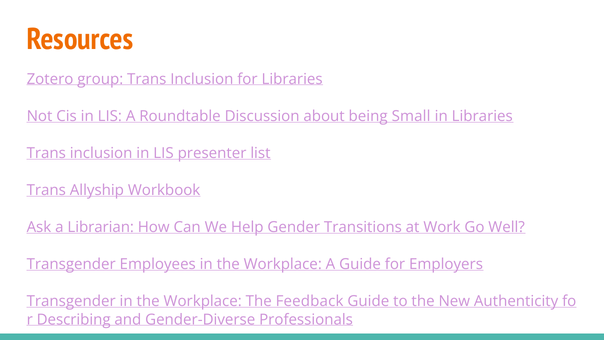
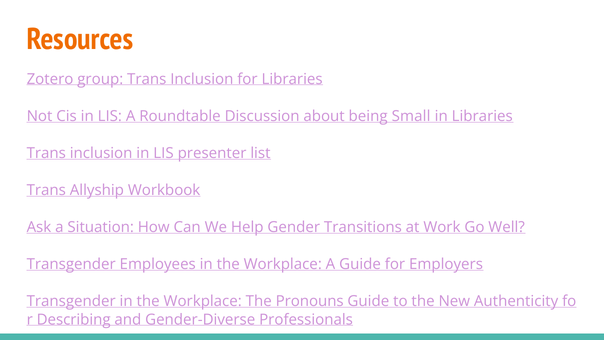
Librarian: Librarian -> Situation
Feedback: Feedback -> Pronouns
